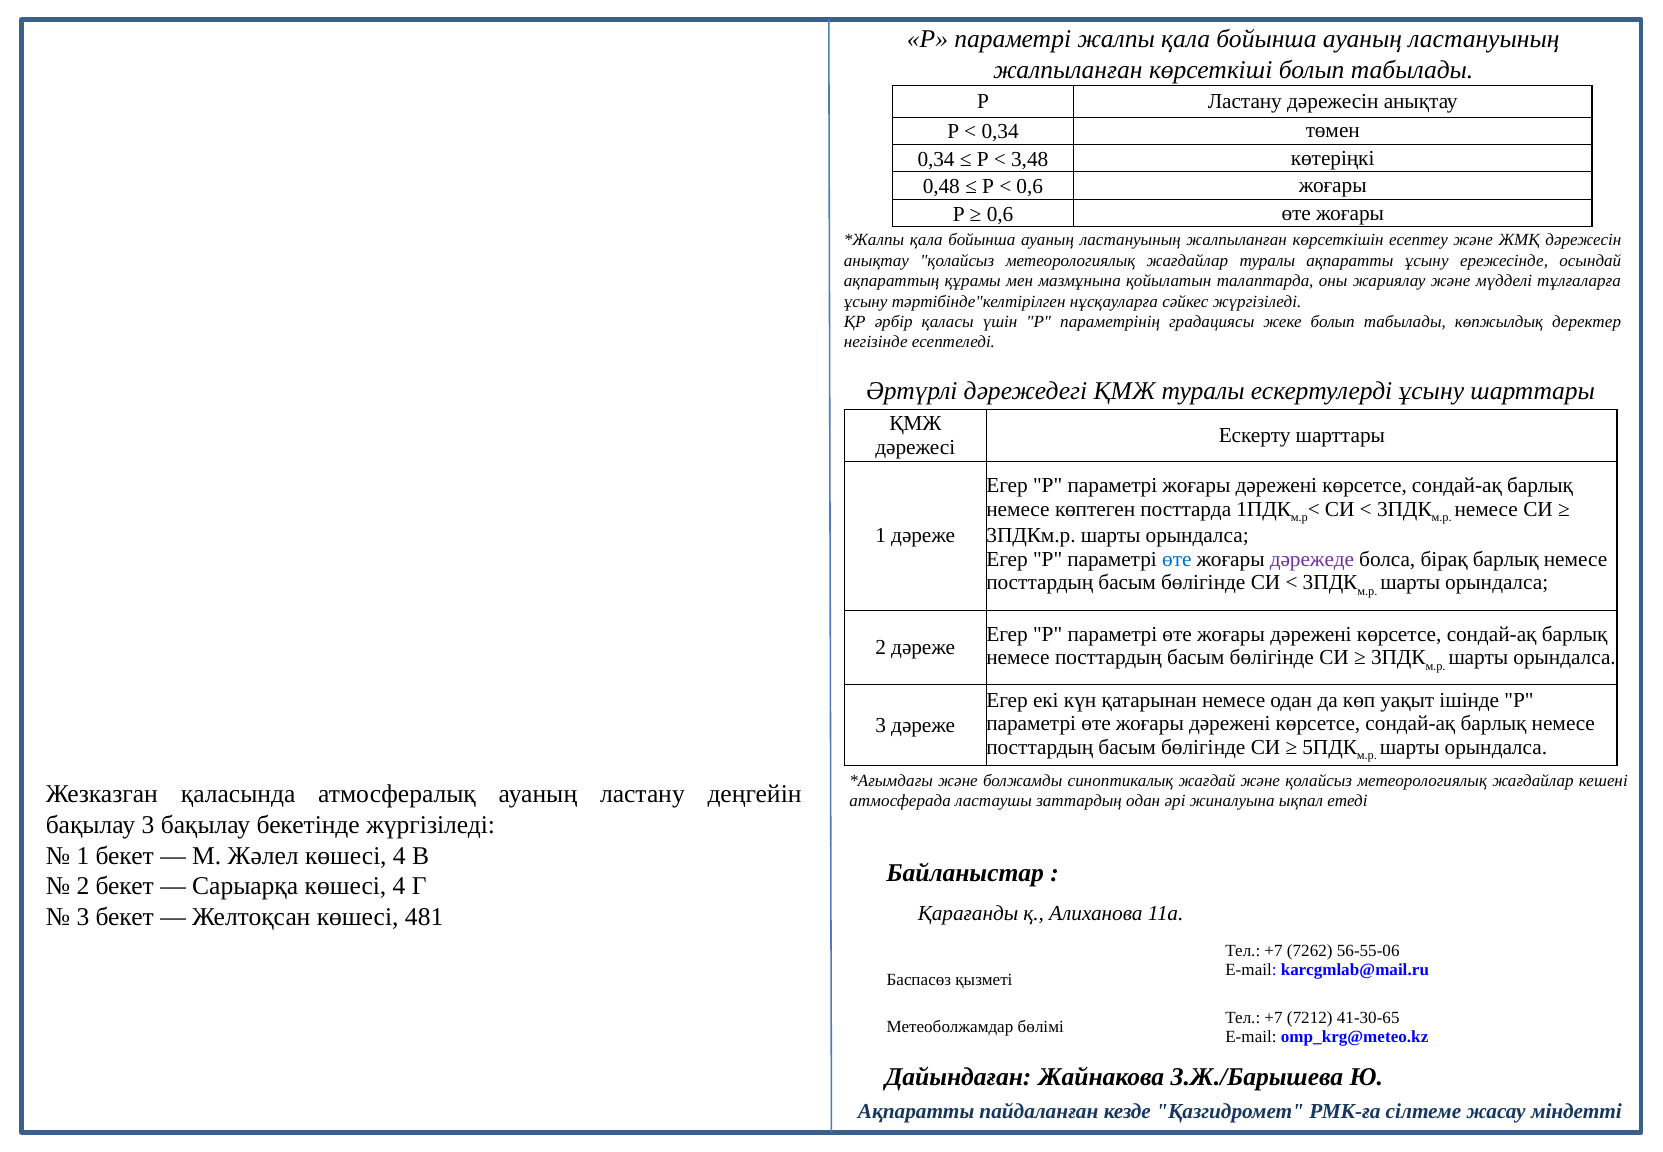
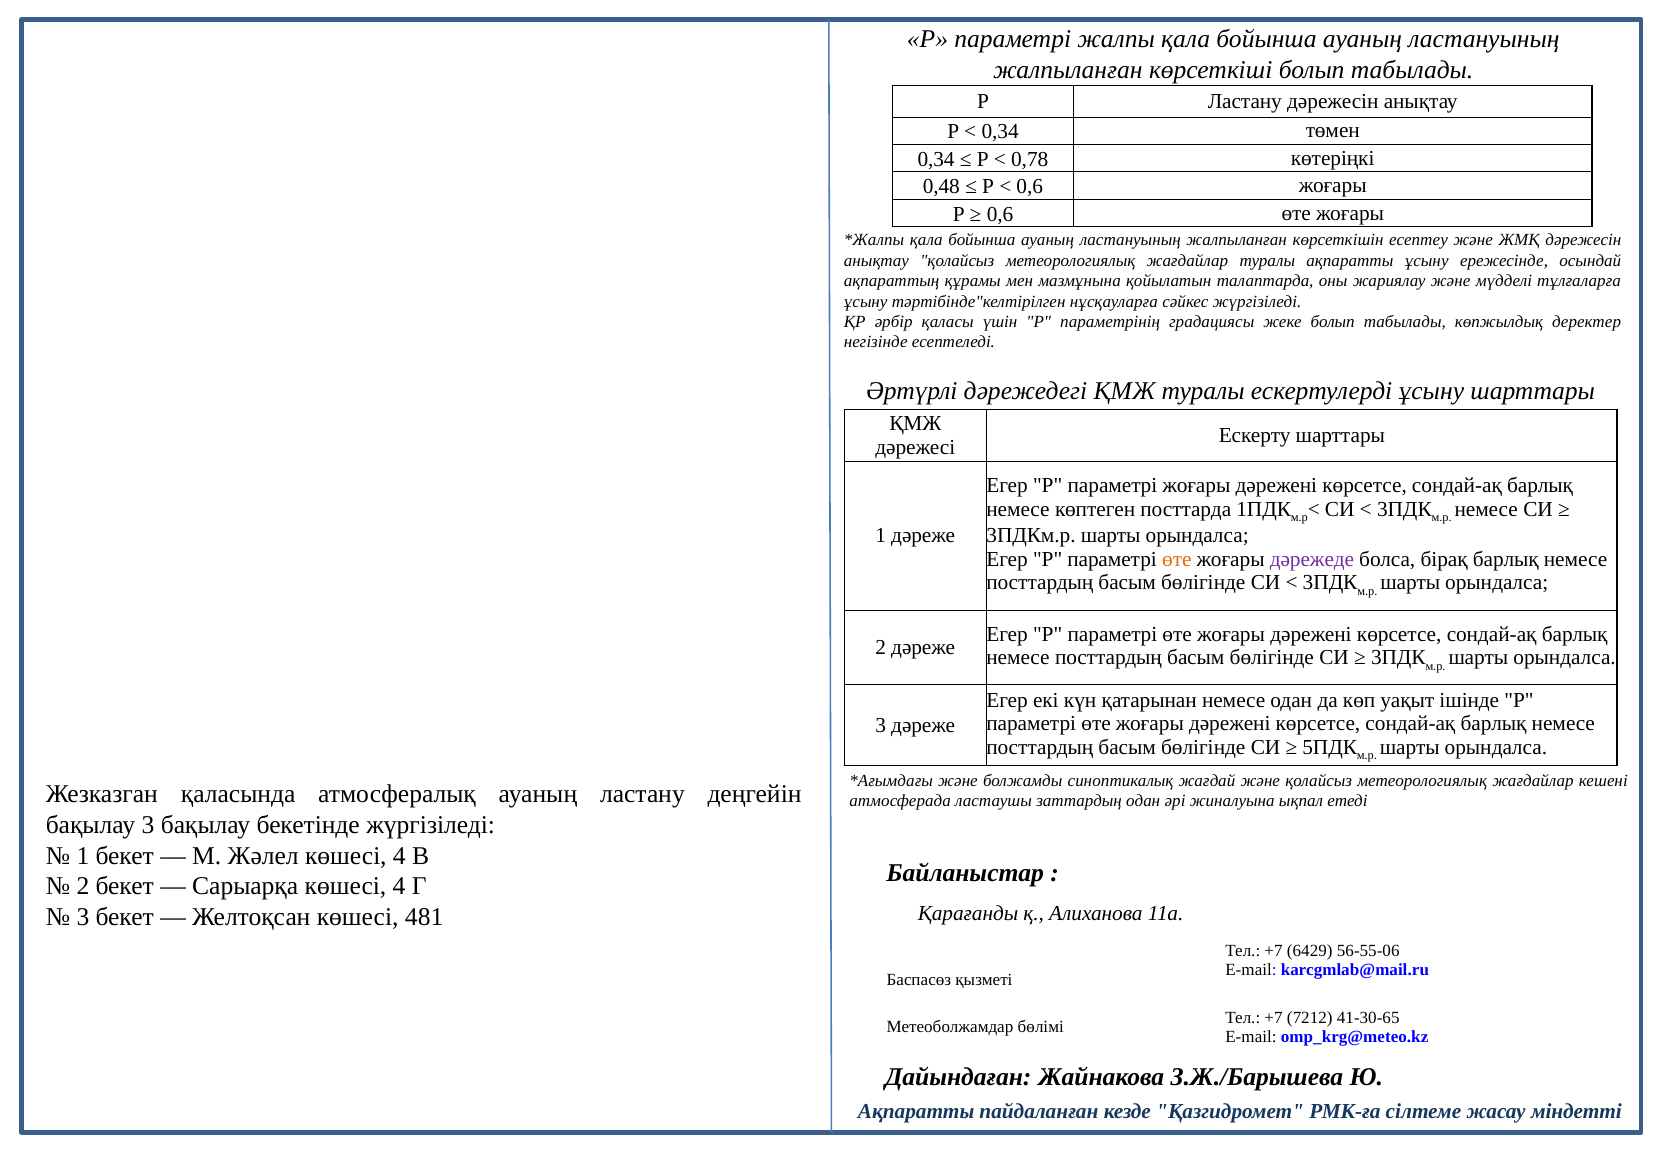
3,48: 3,48 -> 0,78
өте at (1177, 559) colour: blue -> orange
7262: 7262 -> 6429
